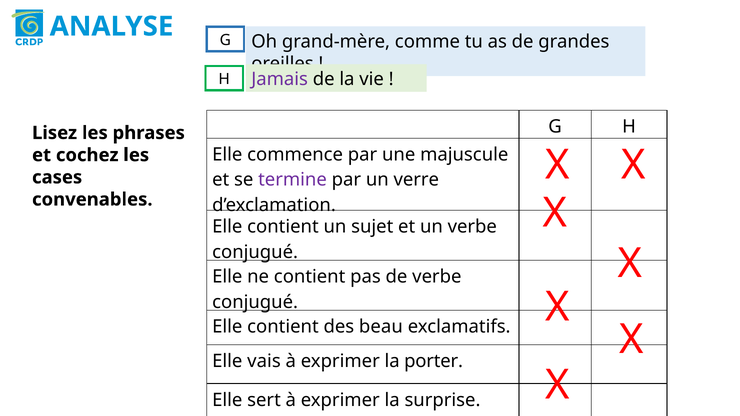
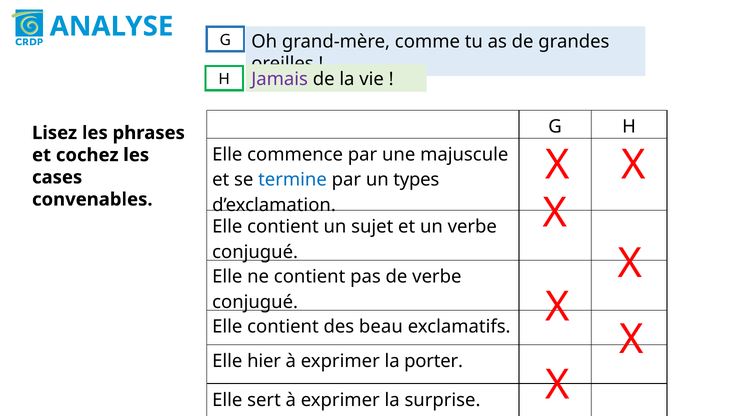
termine colour: purple -> blue
verre: verre -> types
vais: vais -> hier
